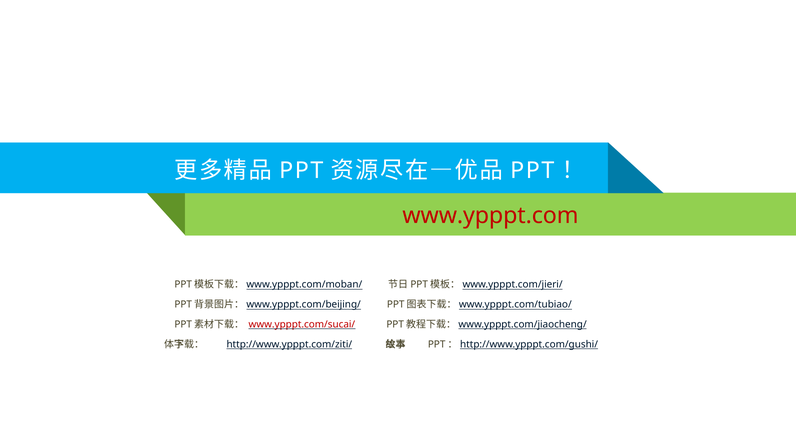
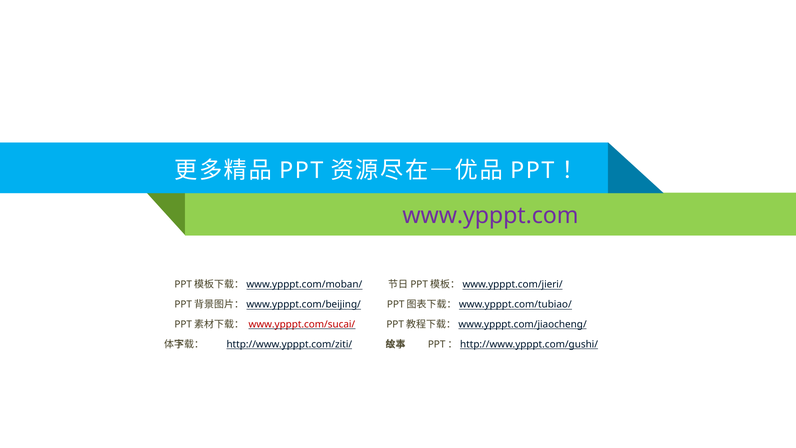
www.ypppt.com colour: red -> purple
